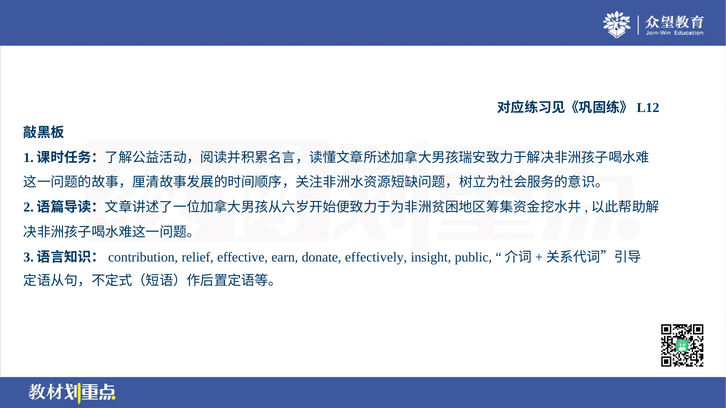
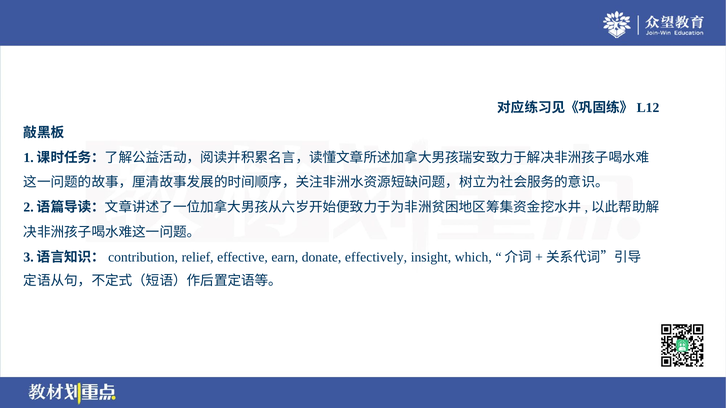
public: public -> which
